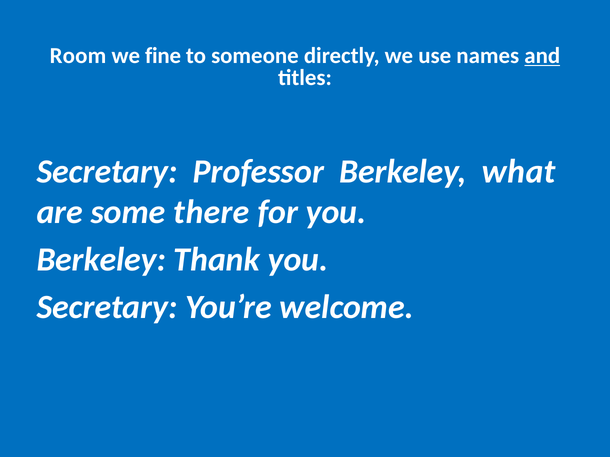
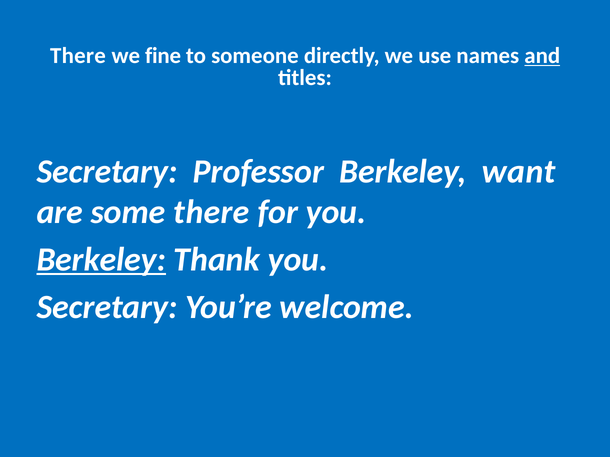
Room at (78, 56): Room -> There
what: what -> want
Berkeley at (101, 260) underline: none -> present
